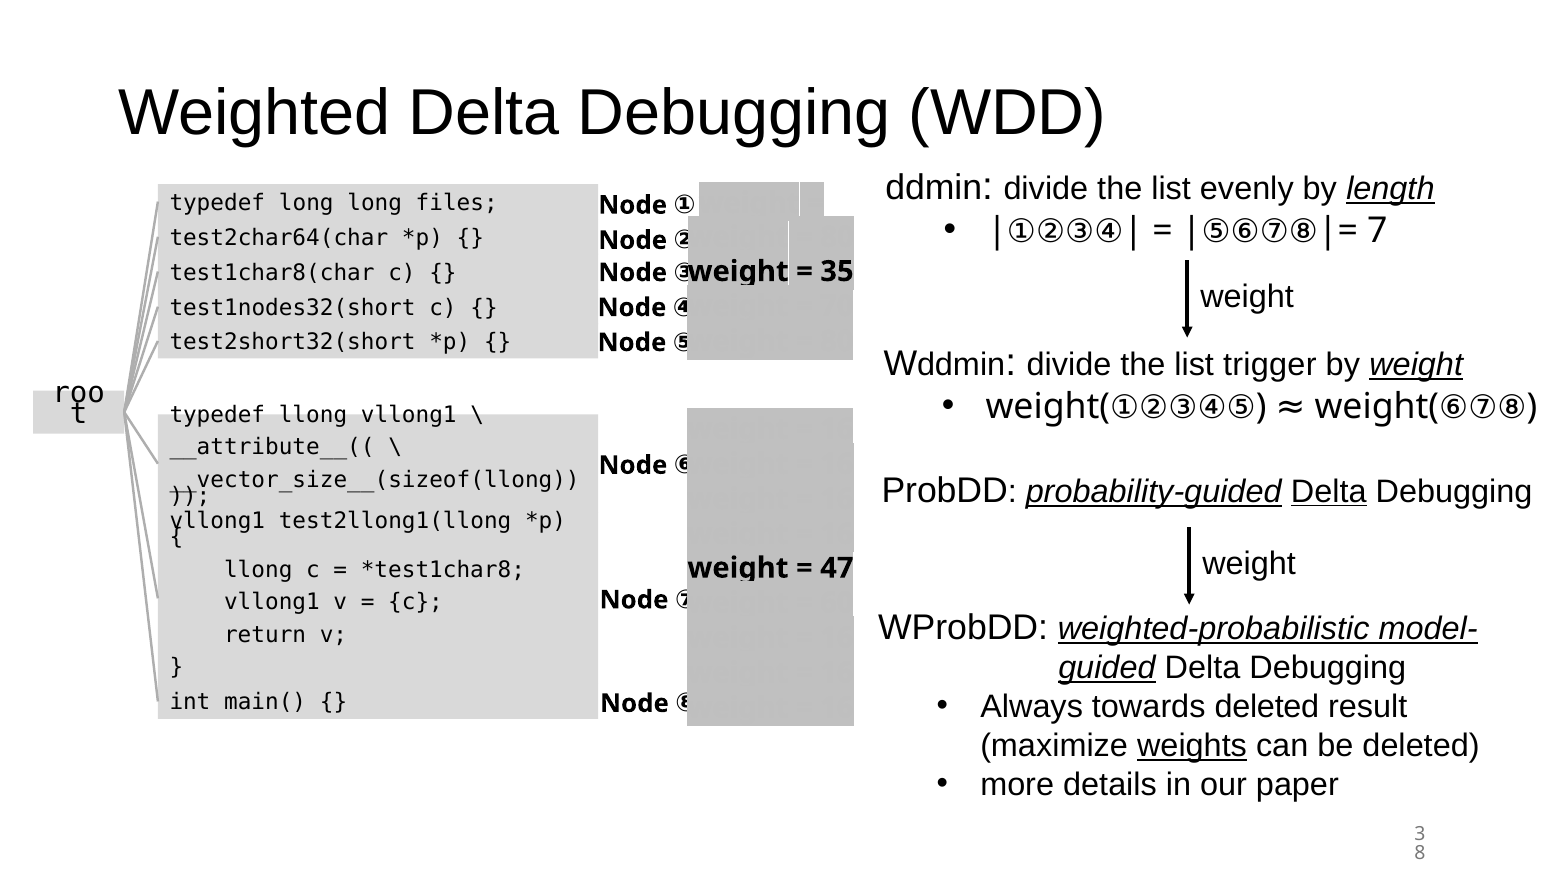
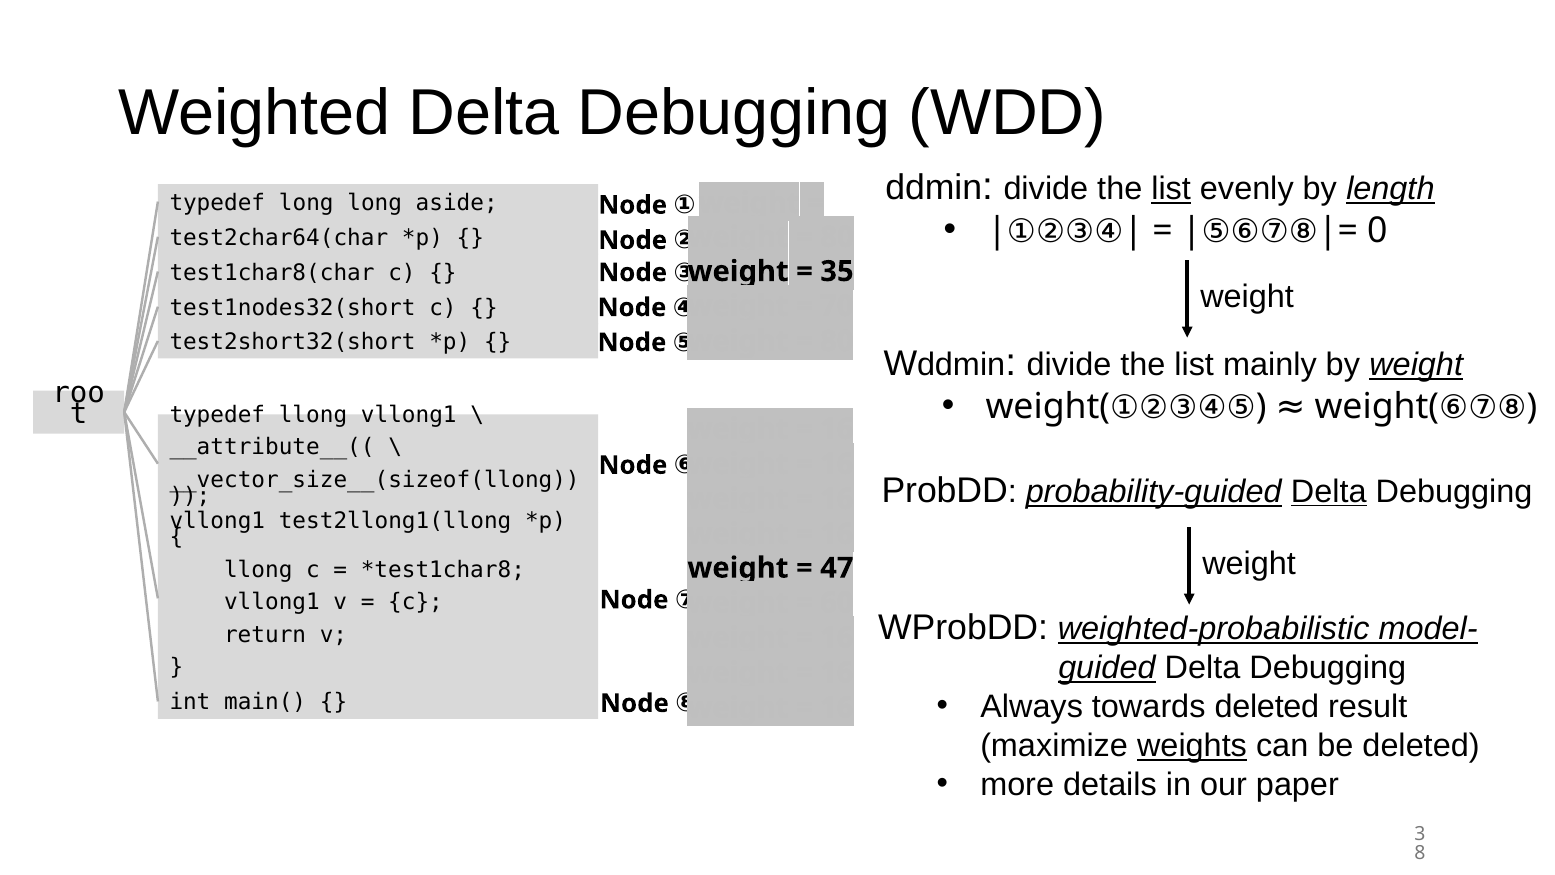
list at (1171, 189) underline: none -> present
files: files -> aside
7: 7 -> 0
trigger: trigger -> mainly
